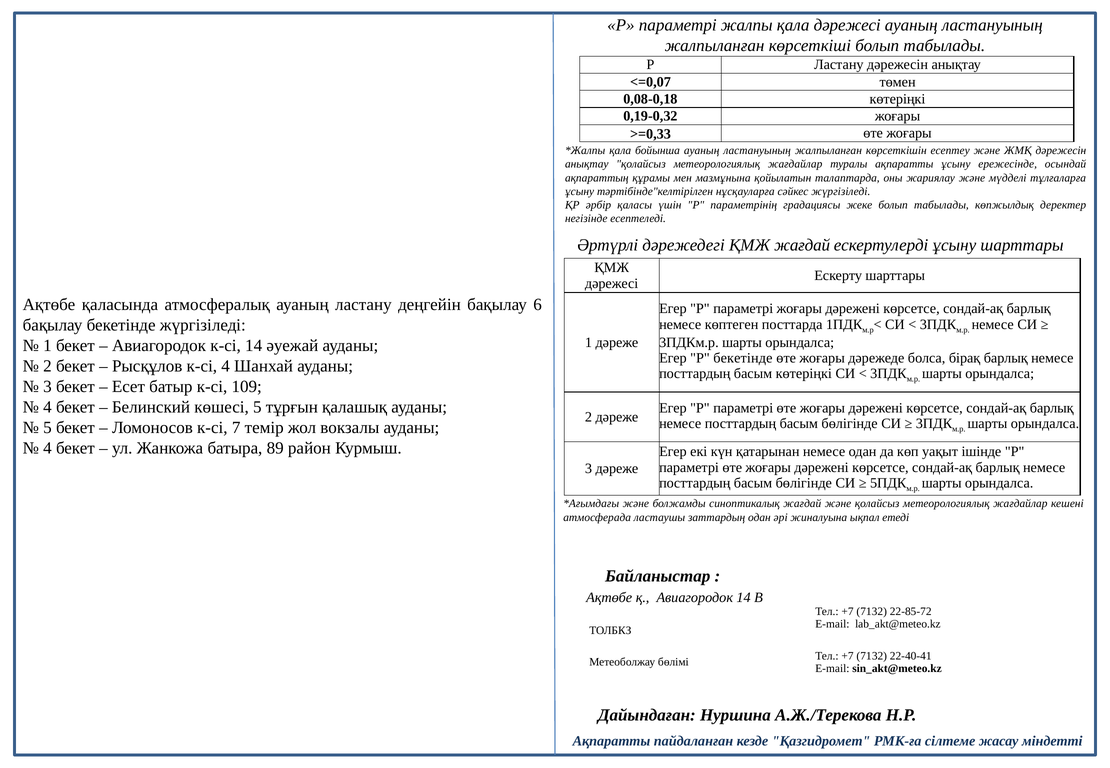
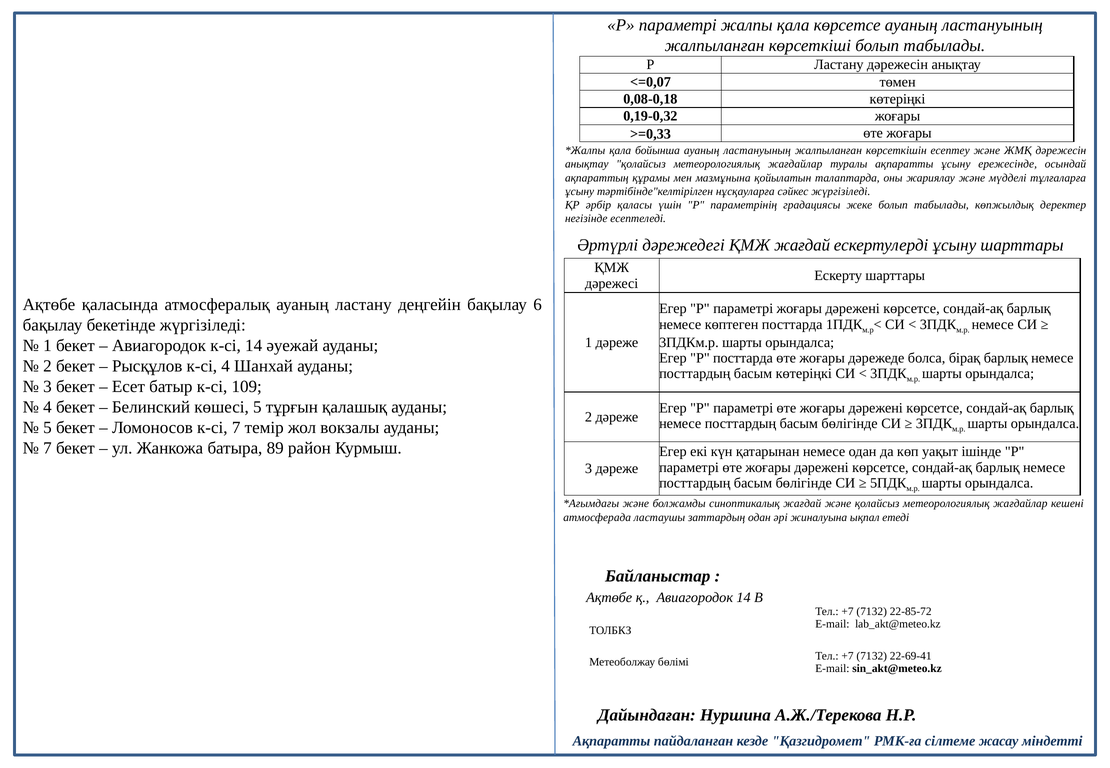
қала дәрежесі: дәрежесі -> көрсетсе
P бекетінде: бекетінде -> посттарда
4 at (47, 448): 4 -> 7
22-40-41: 22-40-41 -> 22-69-41
